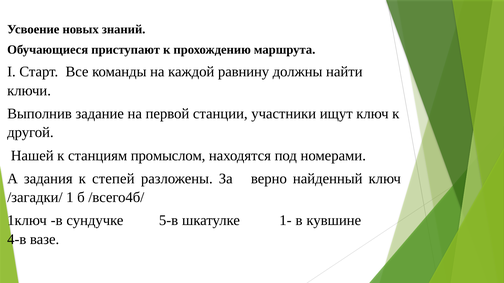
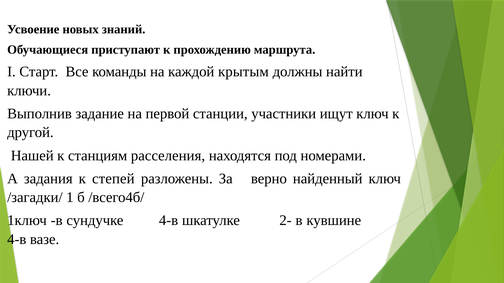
равнину: равнину -> крытым
промыслом: промыслом -> расселения
сундучке 5-в: 5-в -> 4-в
1-: 1- -> 2-
